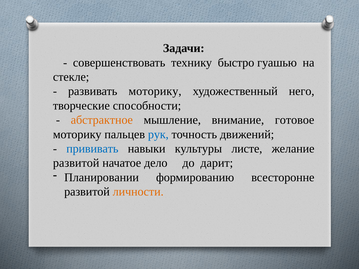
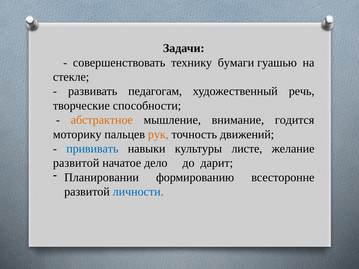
быстро: быстро -> бумаги
развивать моторику: моторику -> педагогам
него: него -> речь
готовое: готовое -> годится
рук colour: blue -> orange
личности colour: orange -> blue
